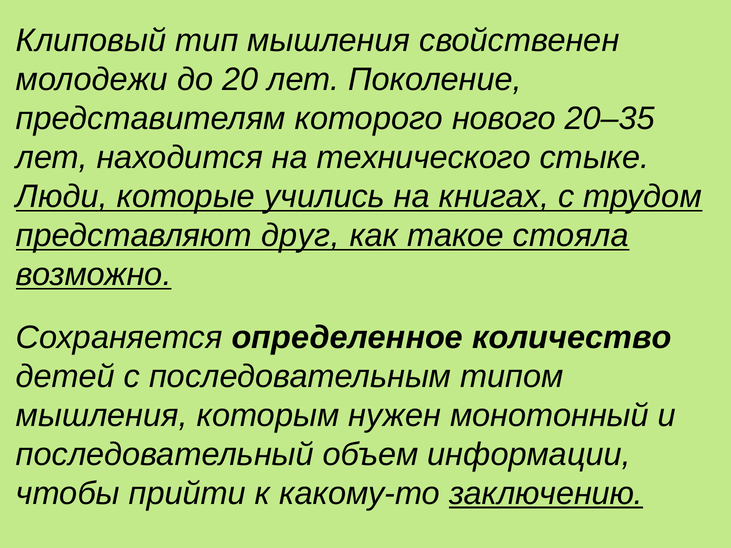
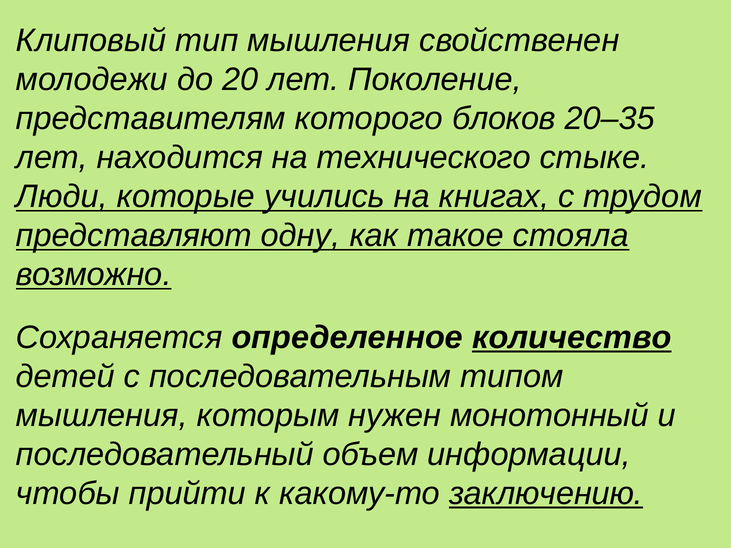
нового: нового -> блоков
друг: друг -> одну
количество underline: none -> present
